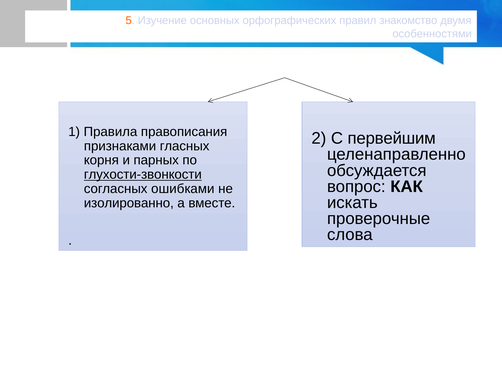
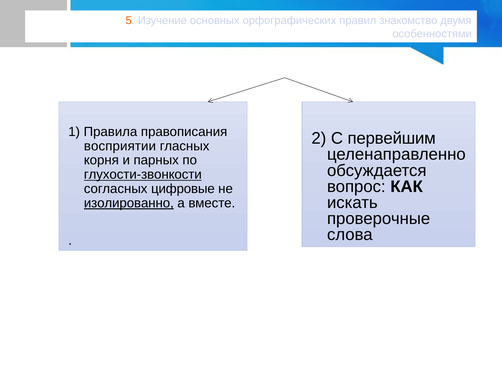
признаками: признаками -> восприятии
ошибками: ошибками -> цифровые
изолированно underline: none -> present
